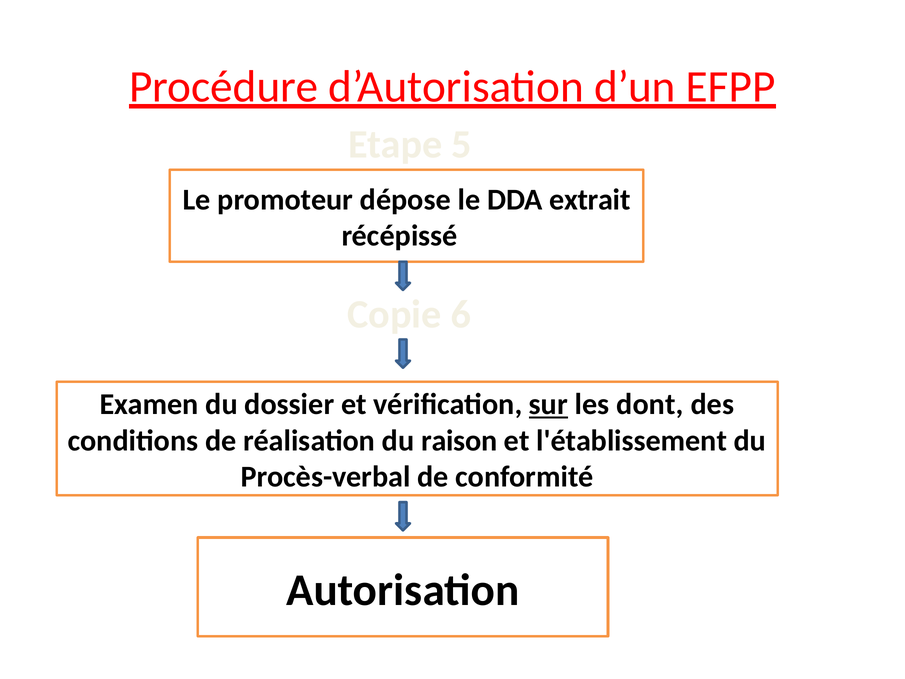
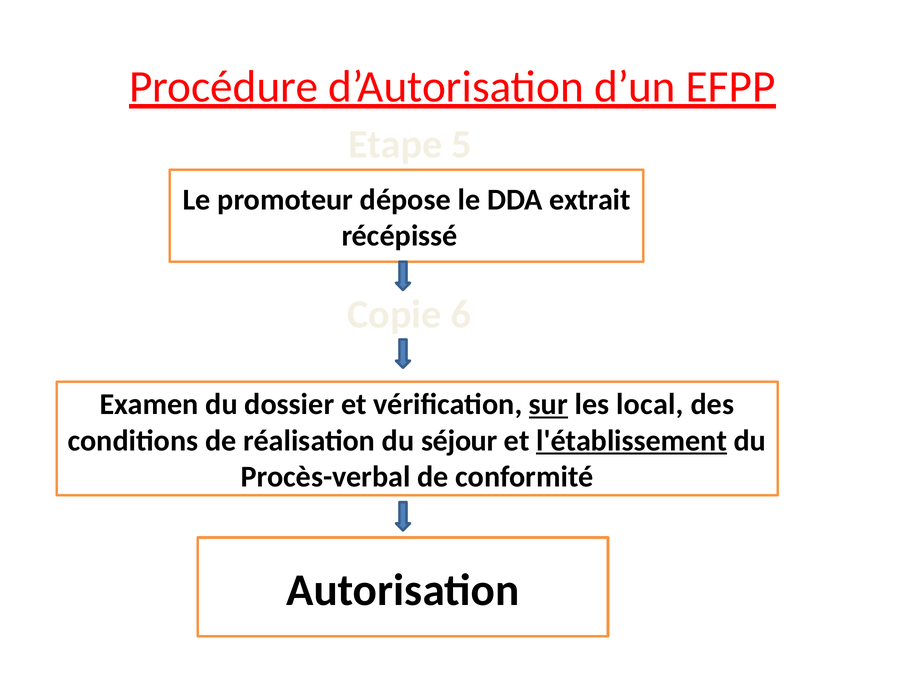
dont: dont -> local
raison: raison -> séjour
l'établissement underline: none -> present
